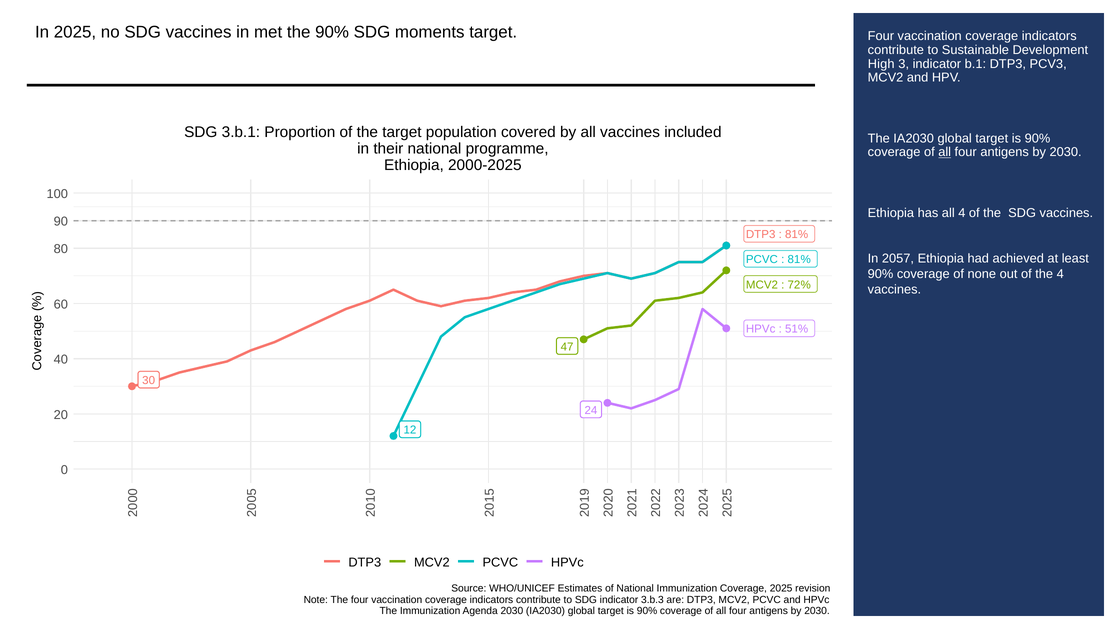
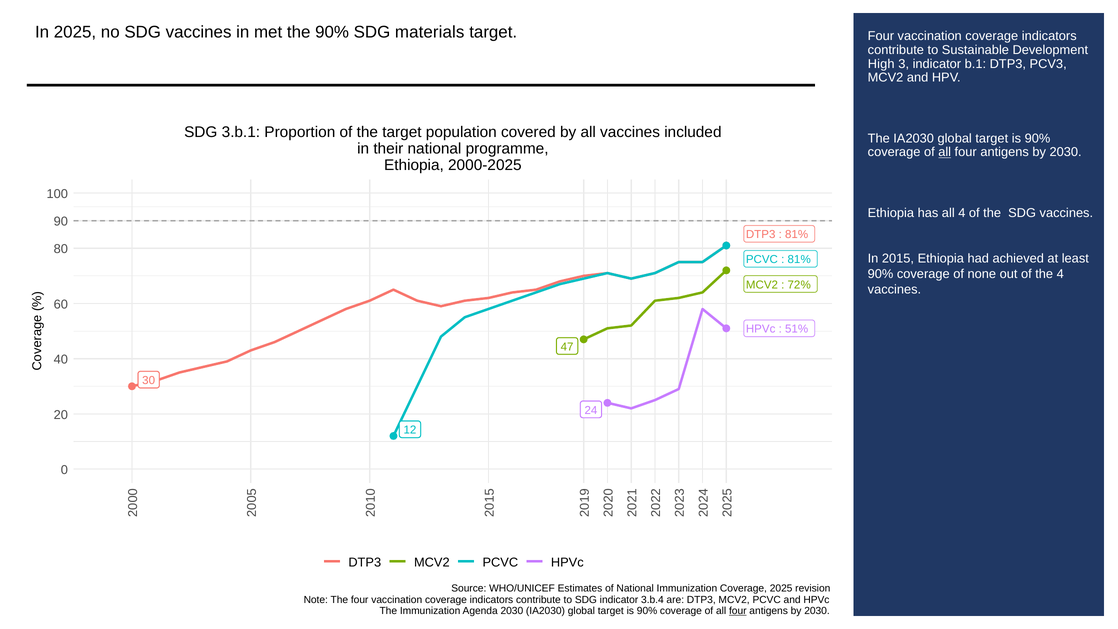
moments: moments -> materials
2057: 2057 -> 2015
3.b.3: 3.b.3 -> 3.b.4
four at (738, 611) underline: none -> present
